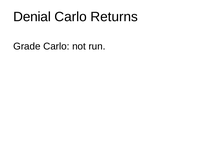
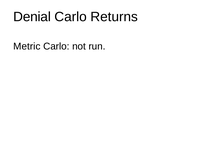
Grade: Grade -> Metric
